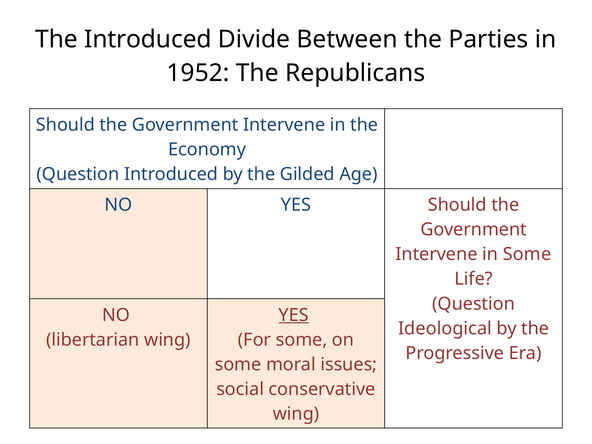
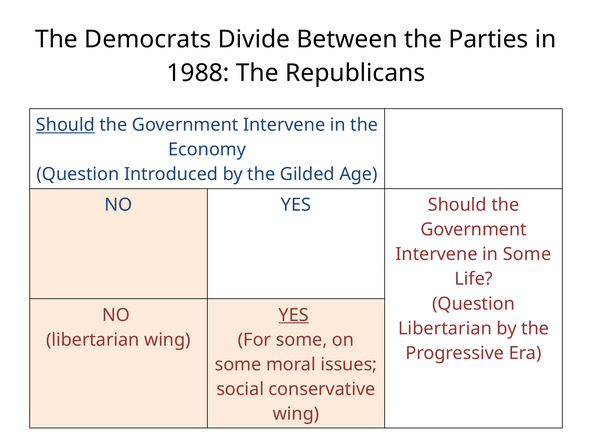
The Introduced: Introduced -> Democrats
1952: 1952 -> 1988
Should at (65, 125) underline: none -> present
Ideological at (445, 328): Ideological -> Libertarian
